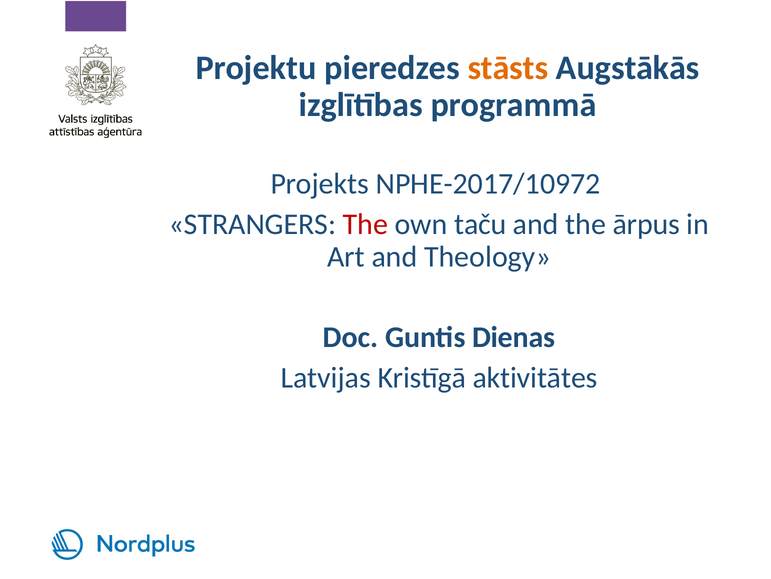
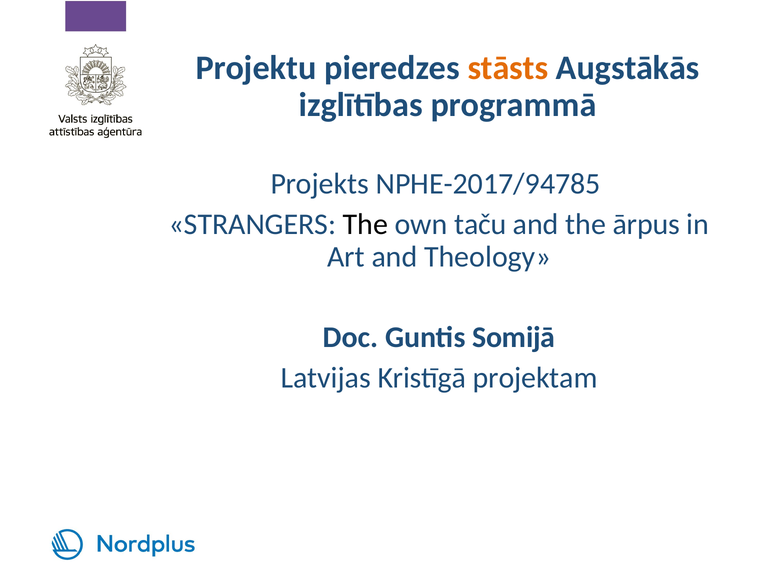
NPHE-2017/10972: NPHE-2017/10972 -> NPHE-2017/94785
The at (365, 224) colour: red -> black
Dienas: Dienas -> Somijā
aktivitātes: aktivitātes -> projektam
